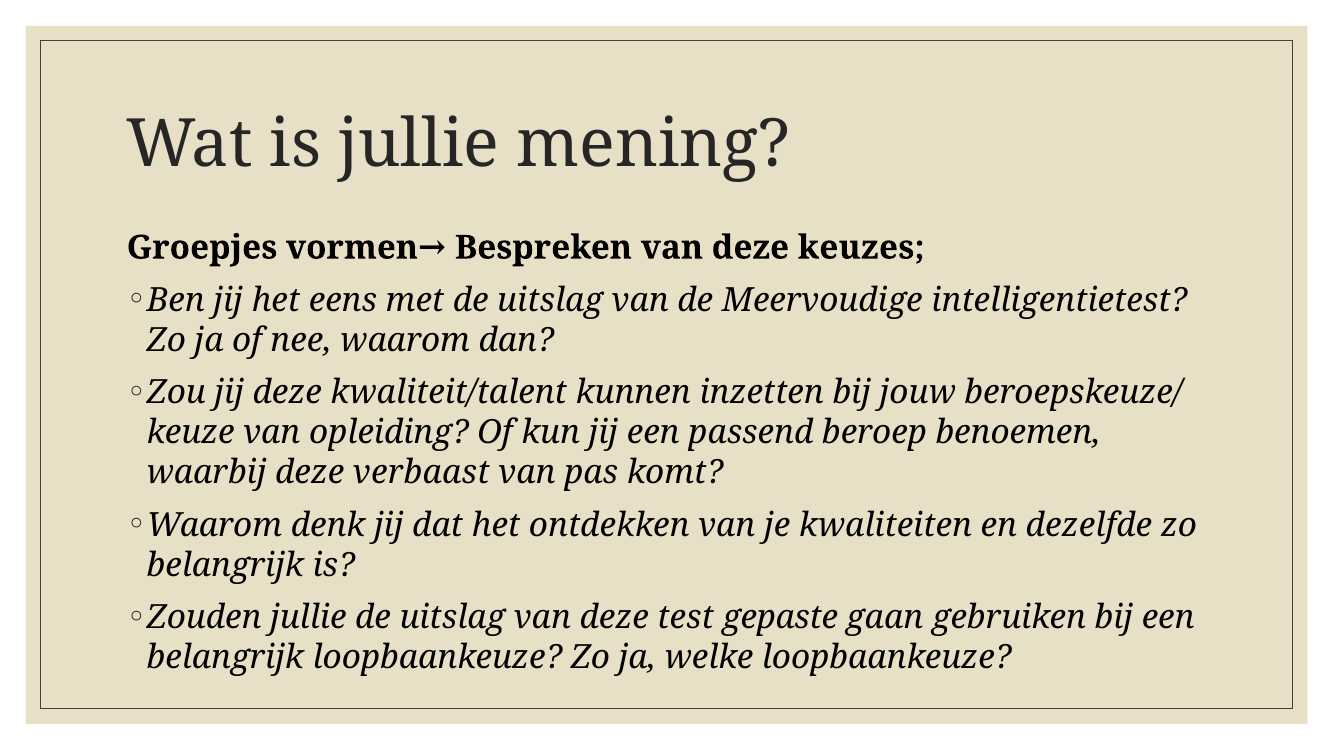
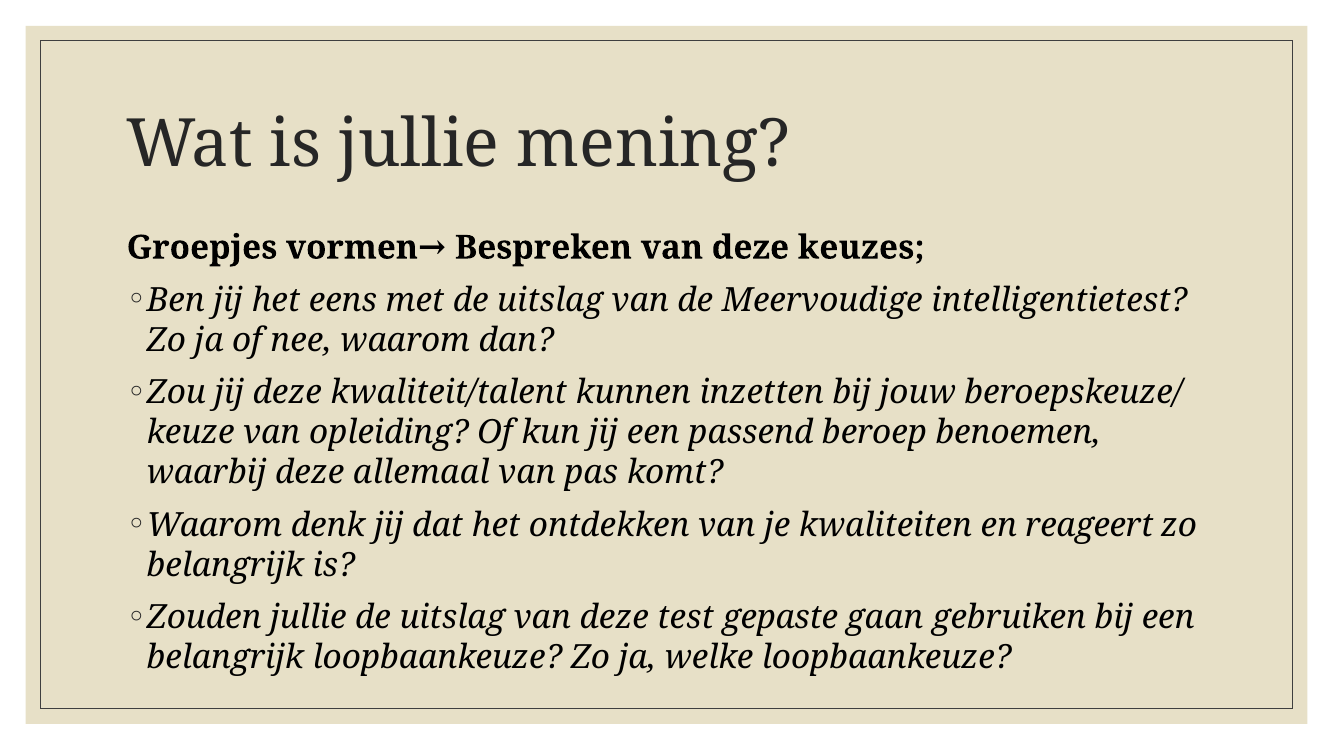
verbaast: verbaast -> allemaal
dezelfde: dezelfde -> reageert
